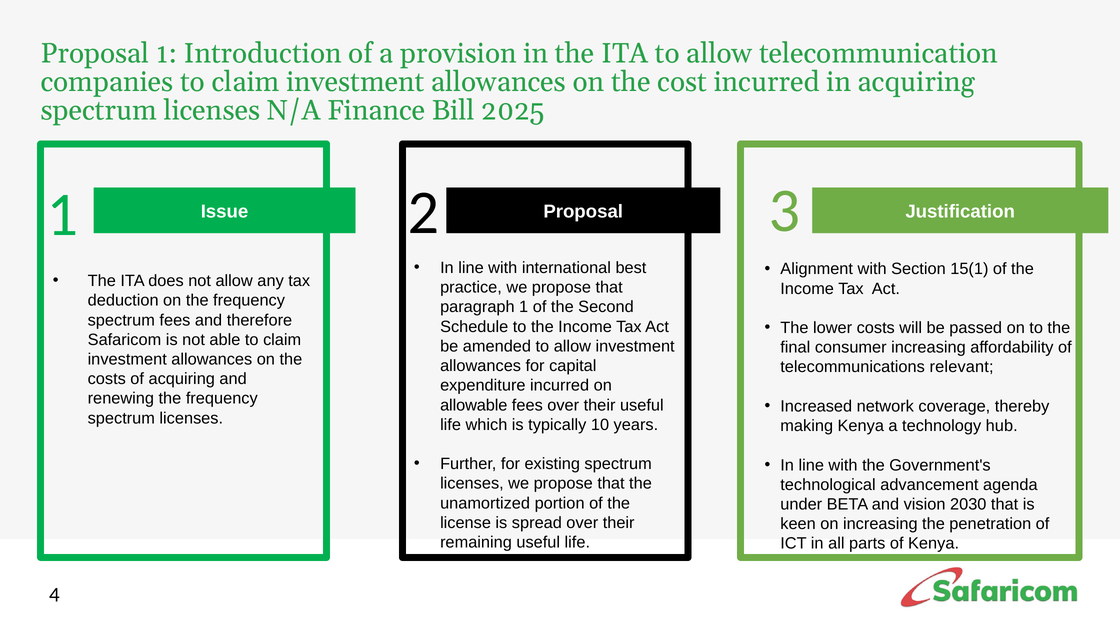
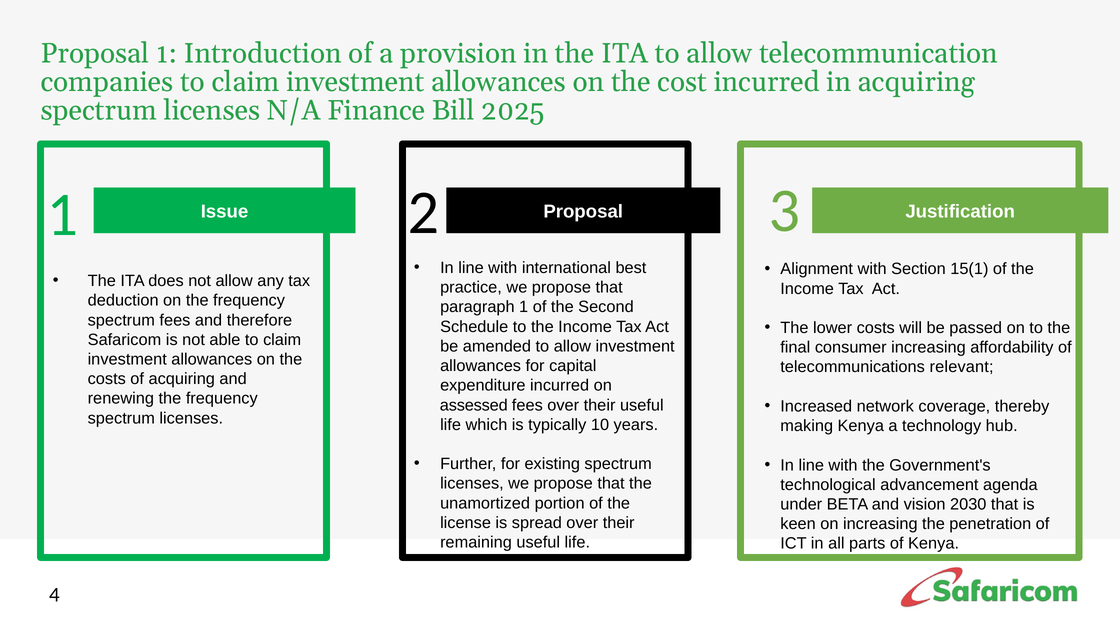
allowable: allowable -> assessed
